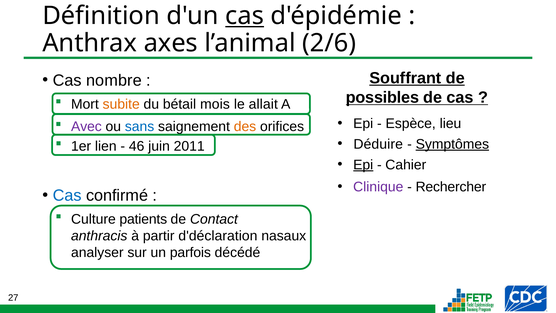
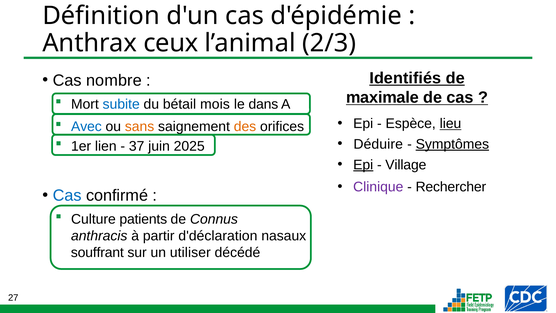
cas at (245, 16) underline: present -> none
axes: axes -> ceux
2/6: 2/6 -> 2/3
Souffrant: Souffrant -> Identifiés
possibles: possibles -> maximale
subite colour: orange -> blue
allait: allait -> dans
lieu underline: none -> present
Avec colour: purple -> blue
sans colour: blue -> orange
46: 46 -> 37
2011: 2011 -> 2025
Cahier: Cahier -> Village
Contact: Contact -> Connus
analyser: analyser -> souffrant
parfois: parfois -> utiliser
